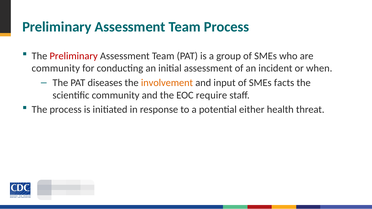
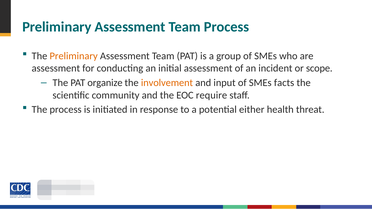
Preliminary at (74, 56) colour: red -> orange
community at (56, 68): community -> assessment
when: when -> scope
diseases: diseases -> organize
